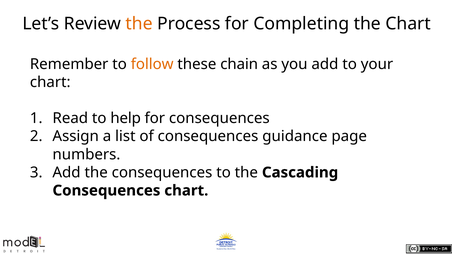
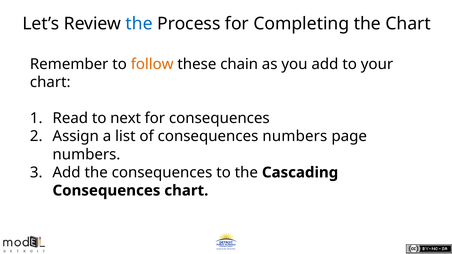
the at (139, 24) colour: orange -> blue
help: help -> next
consequences guidance: guidance -> numbers
